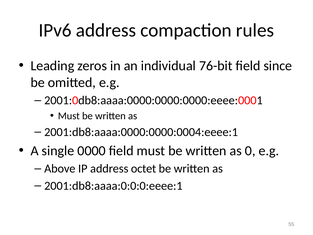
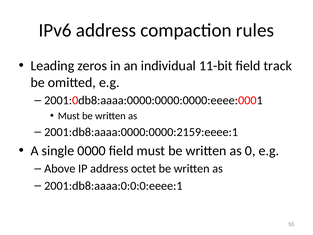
76-bit: 76-bit -> 11-bit
since: since -> track
2001:db8:aaaa:0000:0000:0004:eeee:1: 2001:db8:aaaa:0000:0000:0004:eeee:1 -> 2001:db8:aaaa:0000:0000:2159:eeee:1
